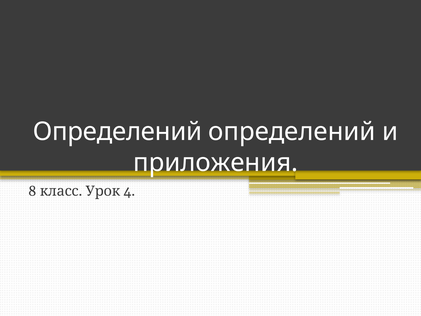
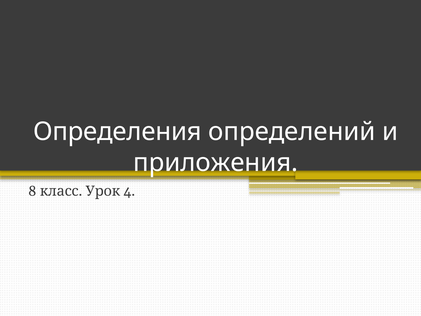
Определений at (117, 132): Определений -> Определения
